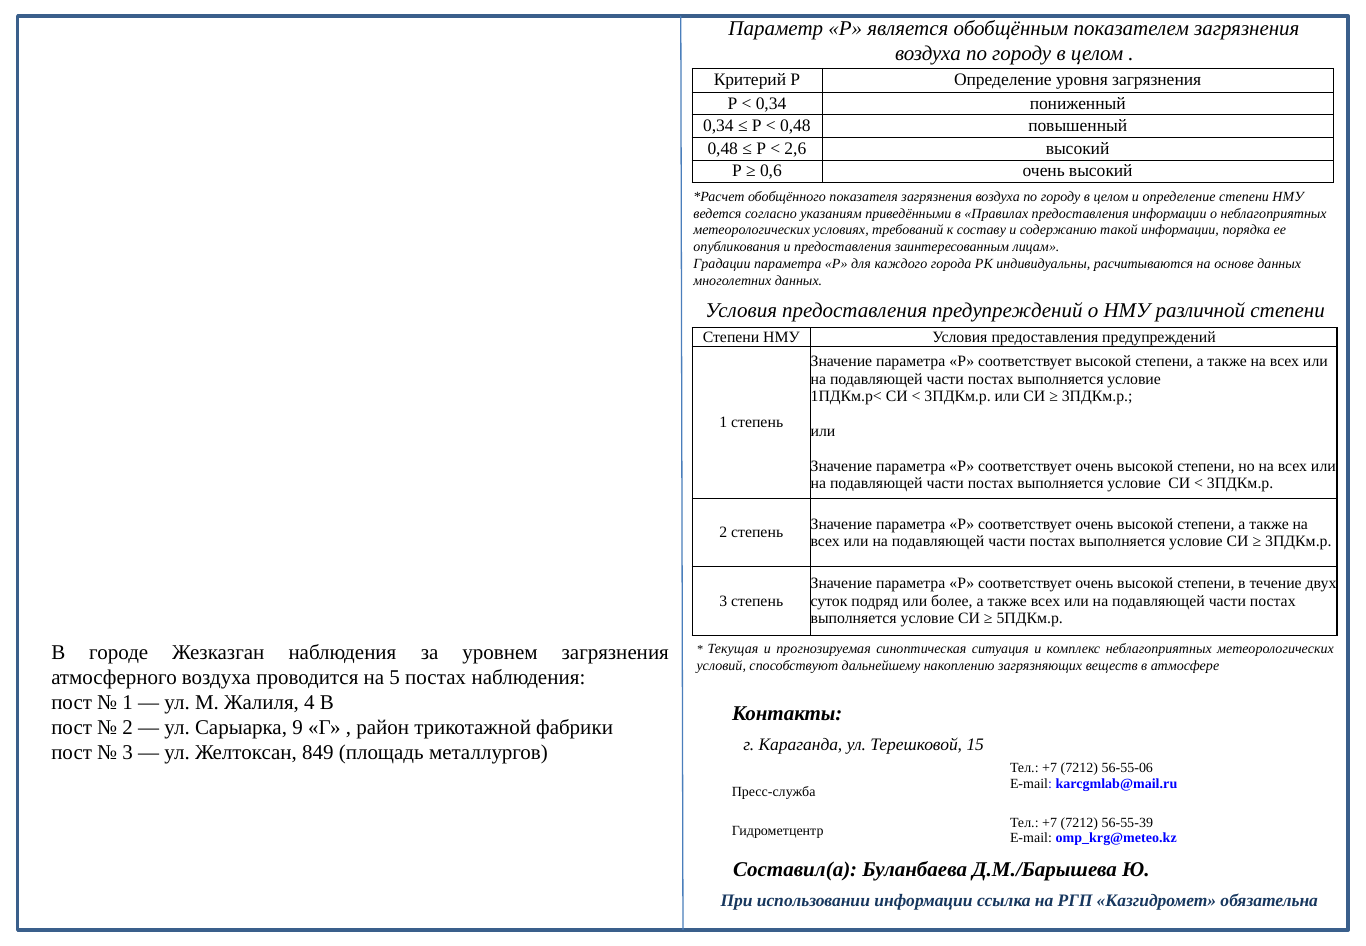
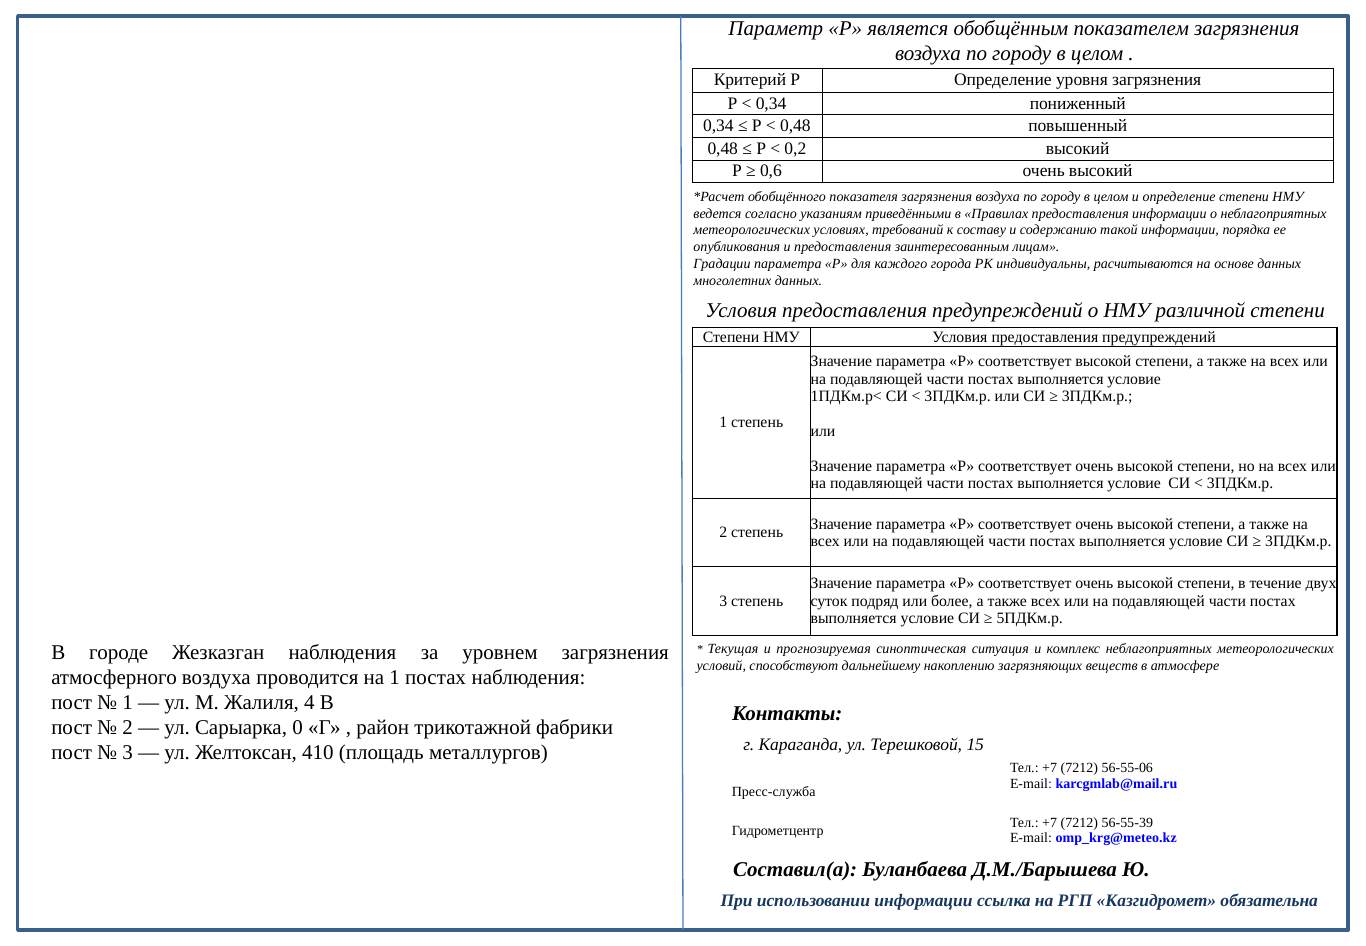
2,6: 2,6 -> 0,2
на 5: 5 -> 1
9: 9 -> 0
849: 849 -> 410
